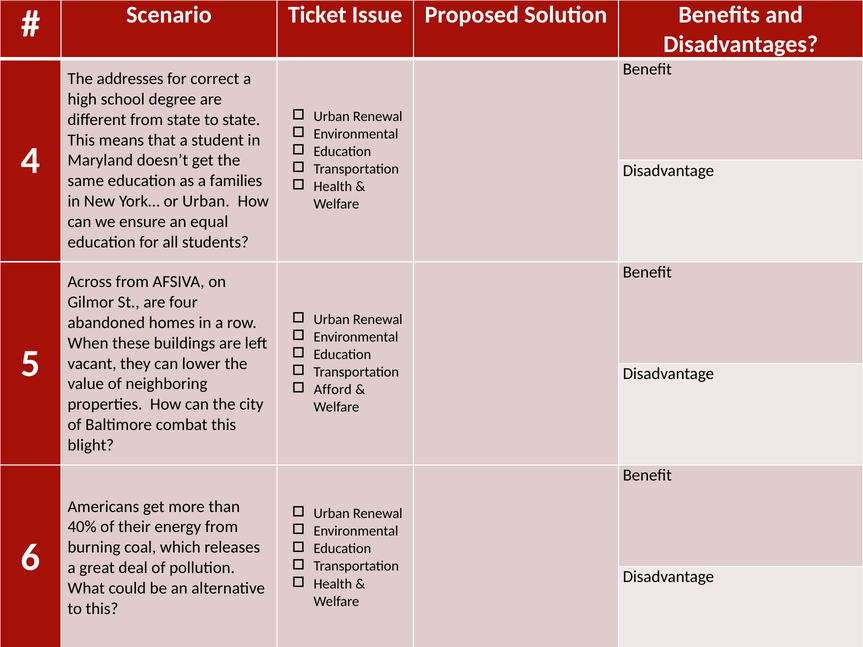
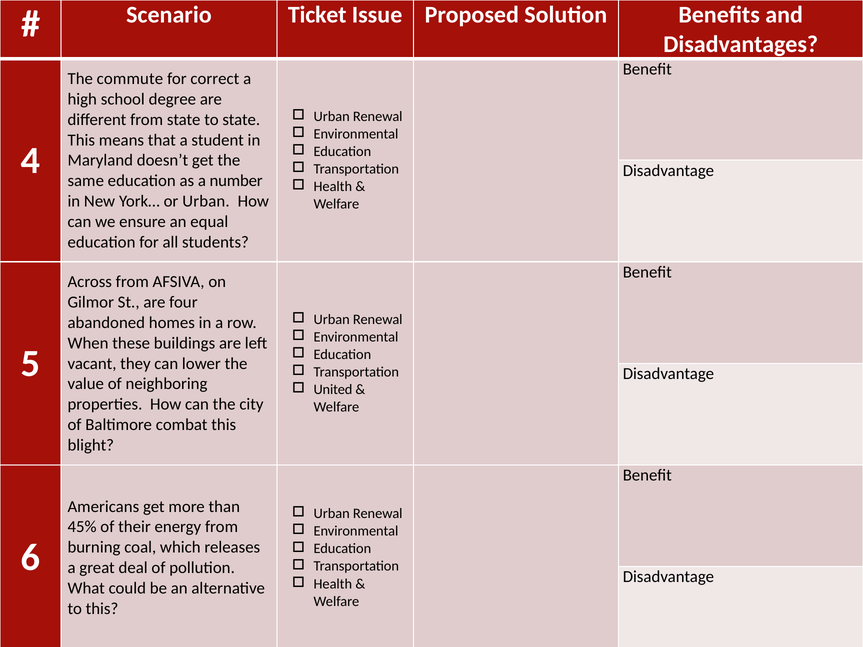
addresses: addresses -> commute
families: families -> number
Afford: Afford -> United
40%: 40% -> 45%
